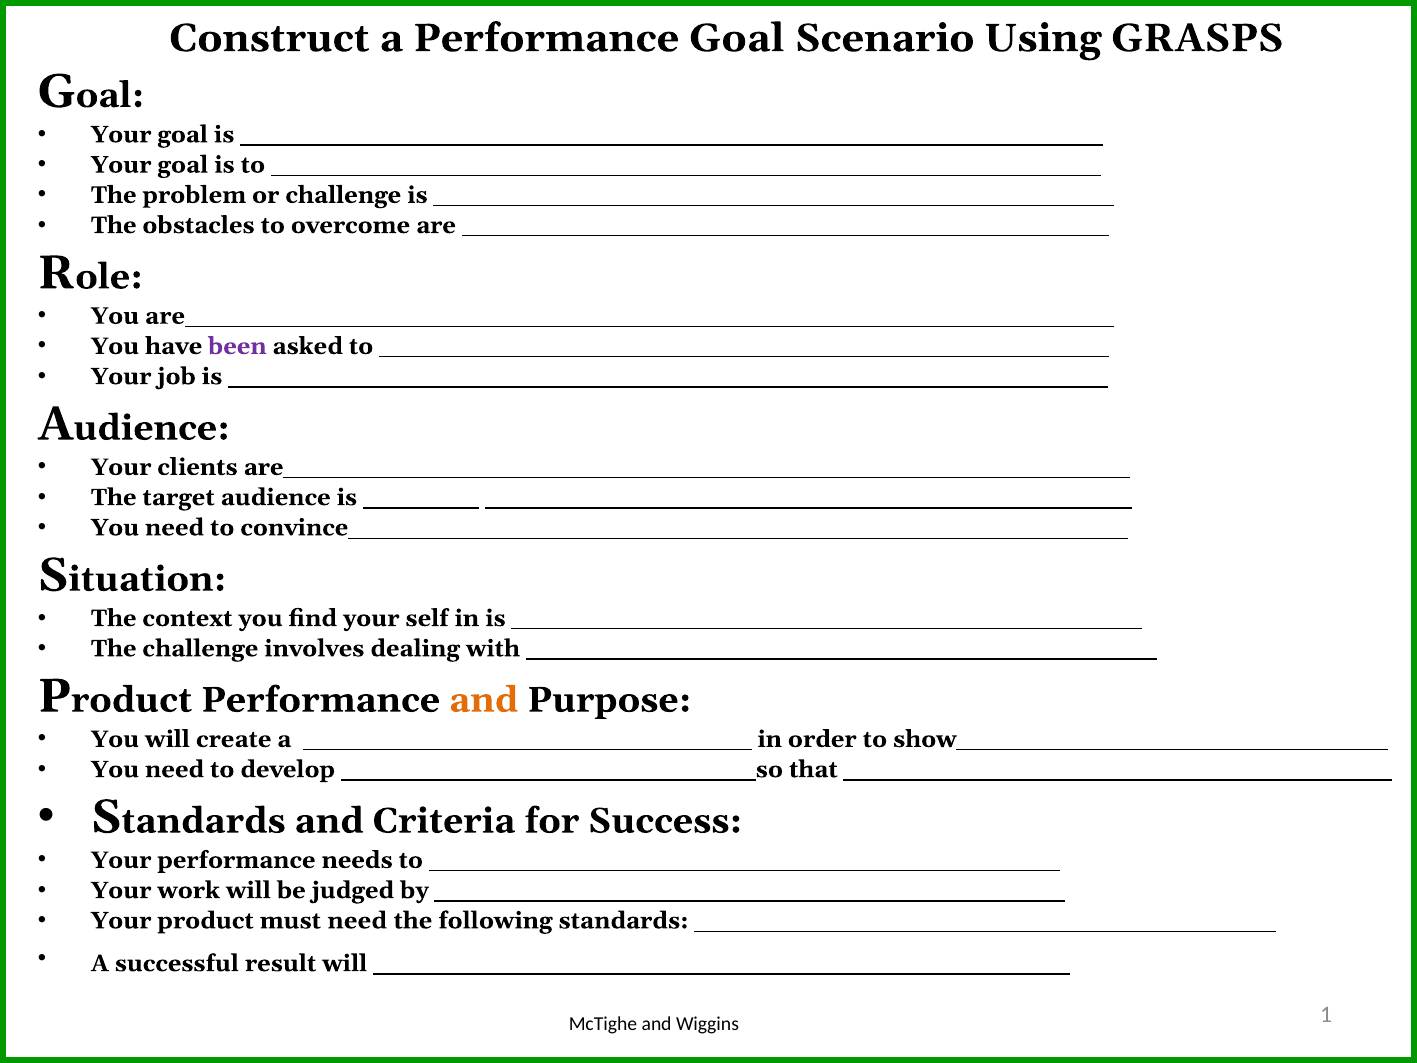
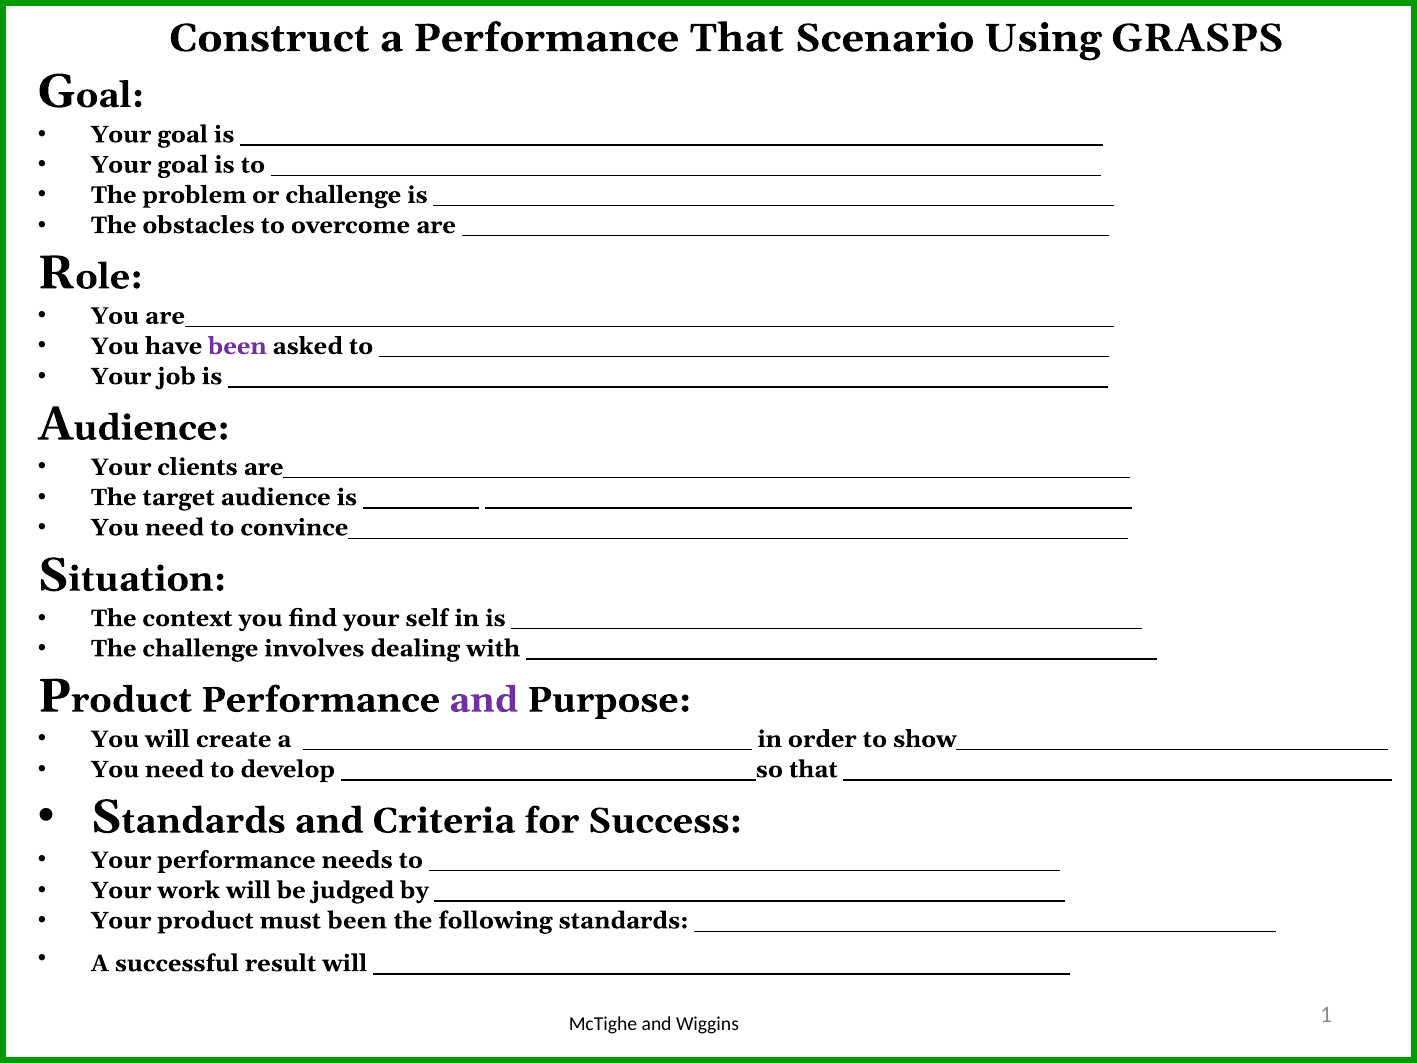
Performance Goal: Goal -> That
and at (484, 700) colour: orange -> purple
must need: need -> been
